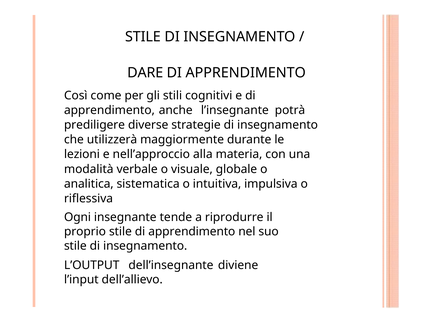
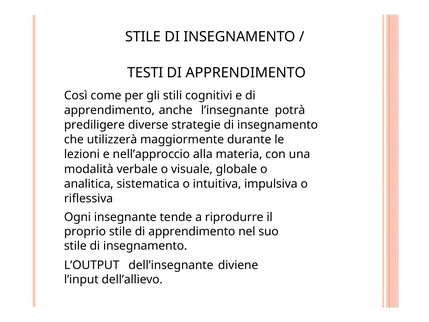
DARE: DARE -> TESTI
